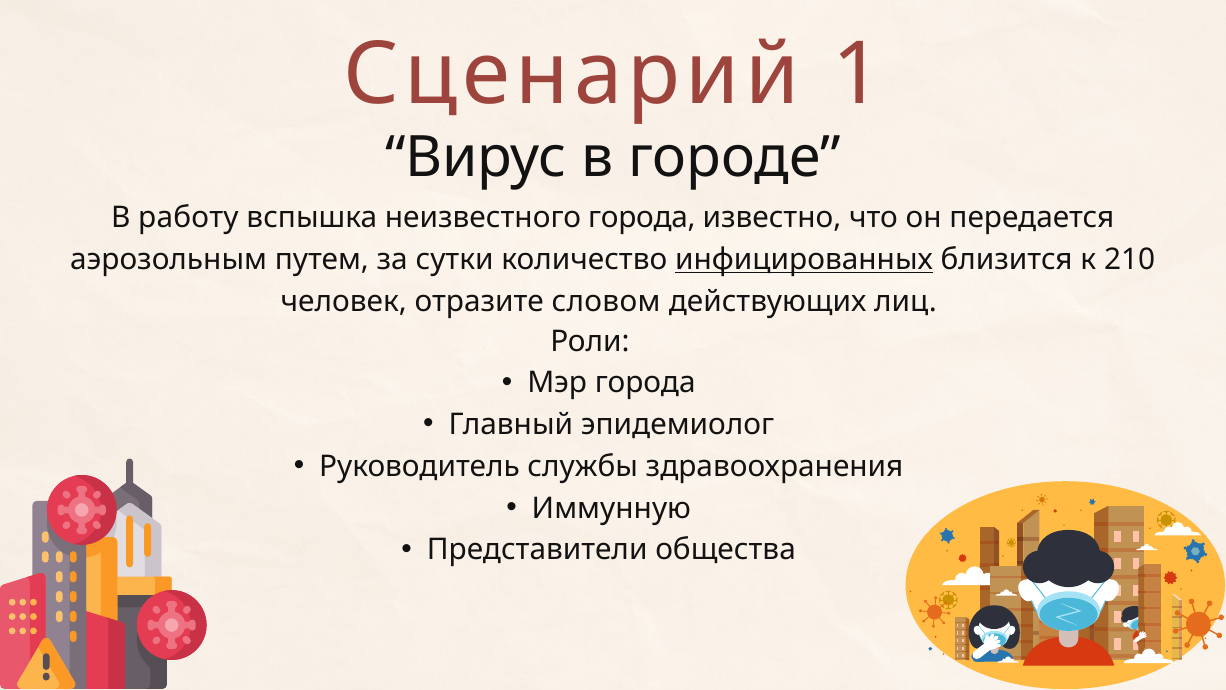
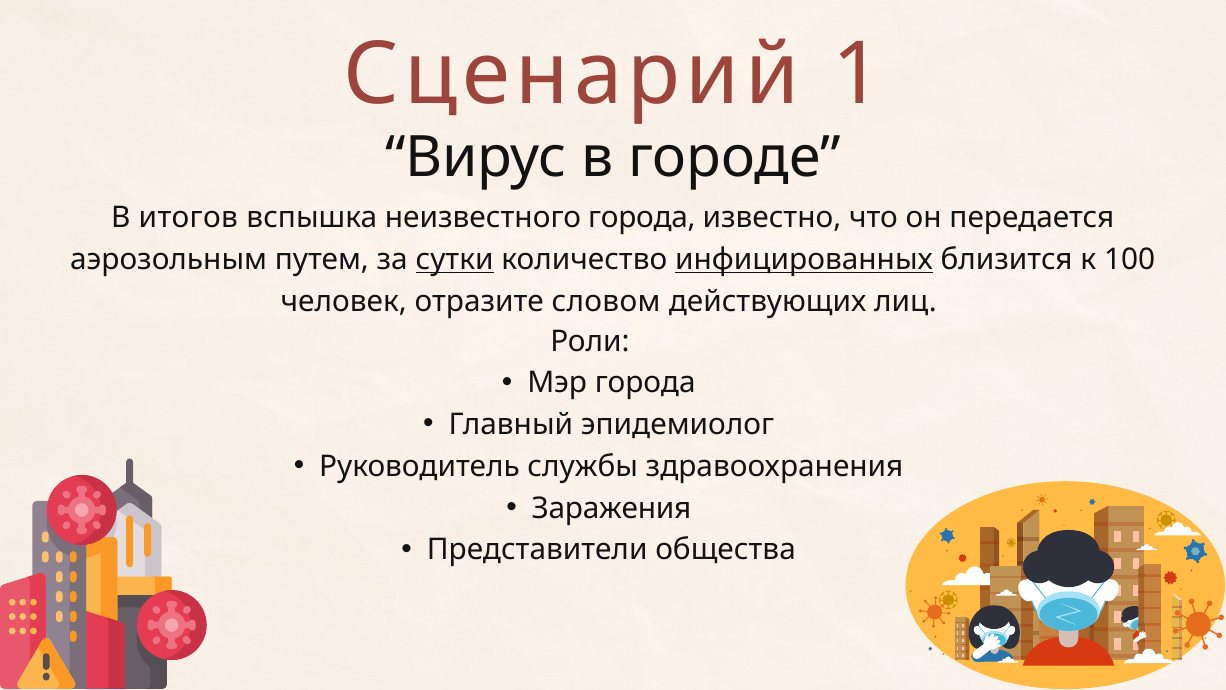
работу: работу -> итогов
сутки underline: none -> present
210: 210 -> 100
Иммунную: Иммунную -> Заражения
